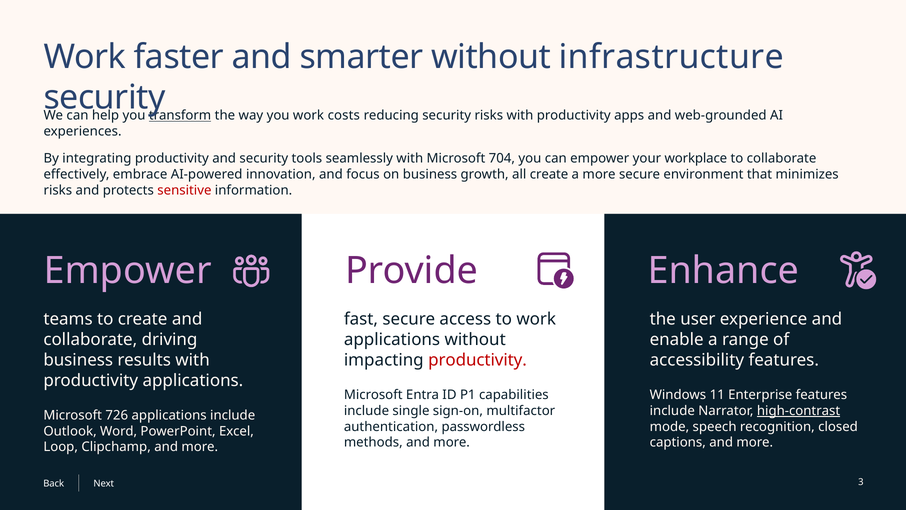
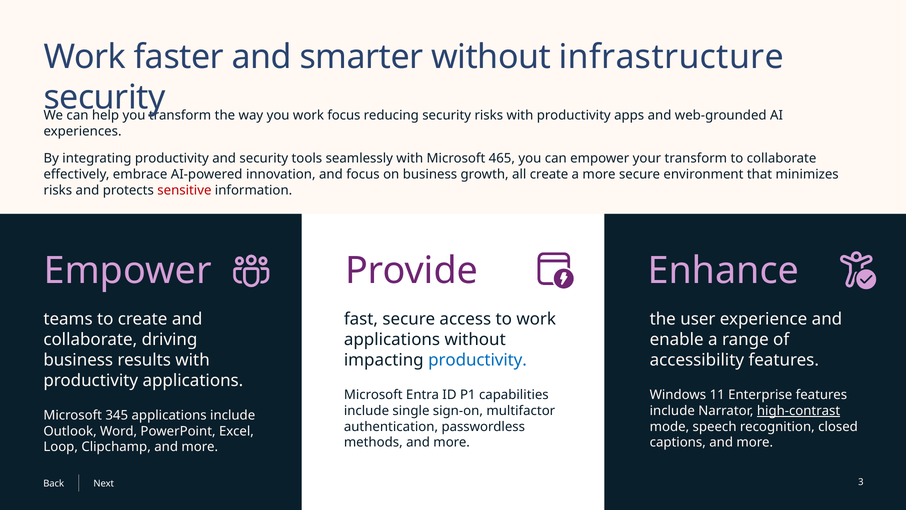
transform at (180, 115) underline: present -> none
work costs: costs -> focus
704: 704 -> 465
your workplace: workplace -> transform
productivity at (478, 360) colour: red -> blue
726: 726 -> 345
